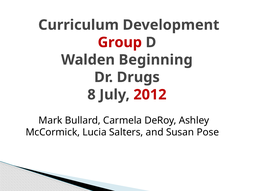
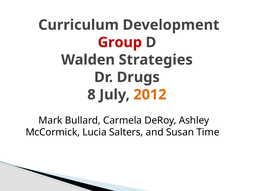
Beginning: Beginning -> Strategies
2012 colour: red -> orange
Pose: Pose -> Time
